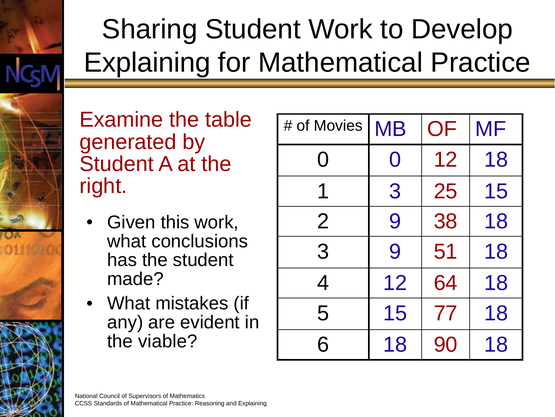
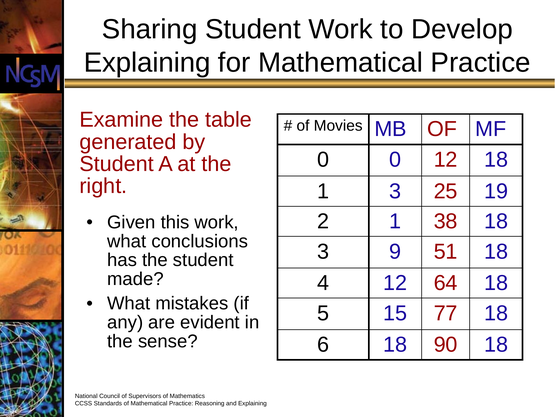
25 15: 15 -> 19
2 9: 9 -> 1
viable: viable -> sense
